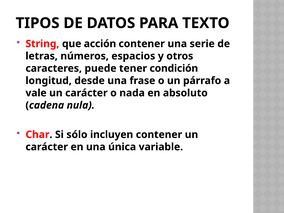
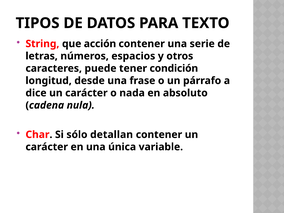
vale: vale -> dice
incluyen: incluyen -> detallan
